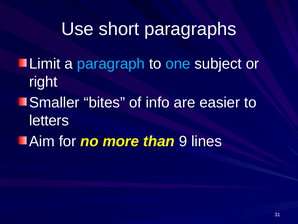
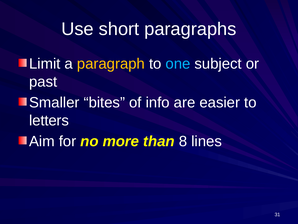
paragraph colour: light blue -> yellow
right: right -> past
9: 9 -> 8
